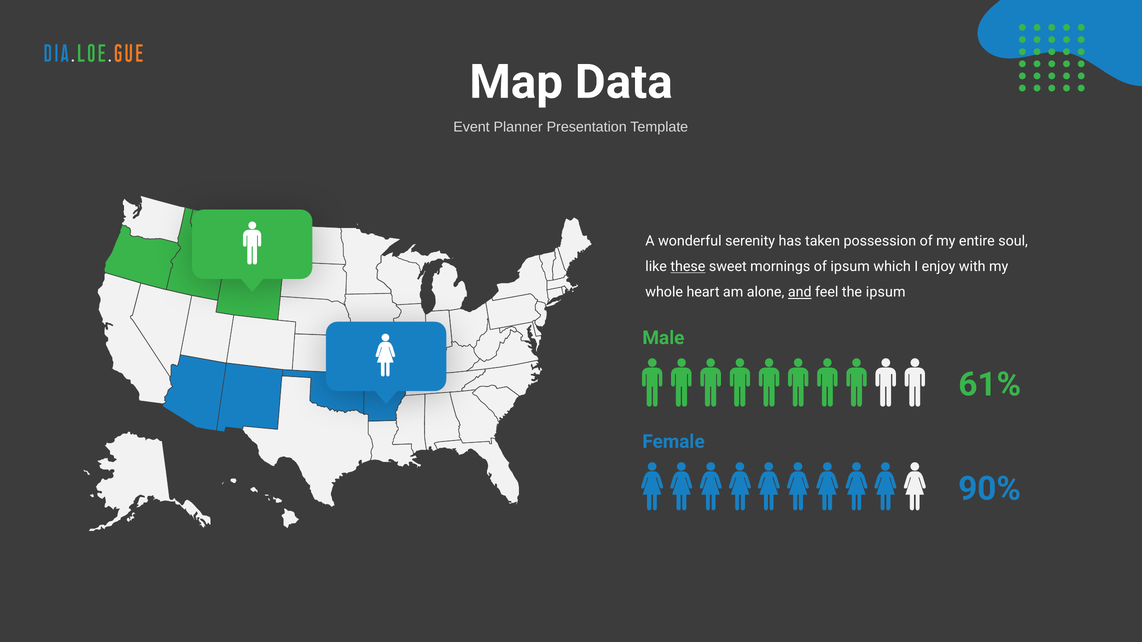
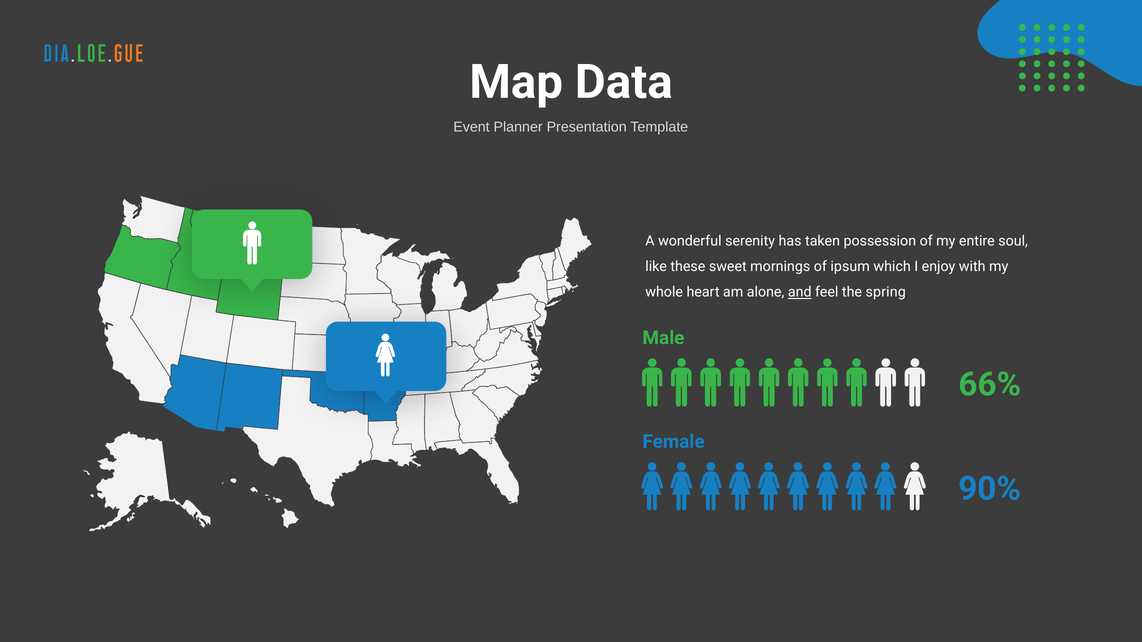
these underline: present -> none
the ipsum: ipsum -> spring
61%: 61% -> 66%
